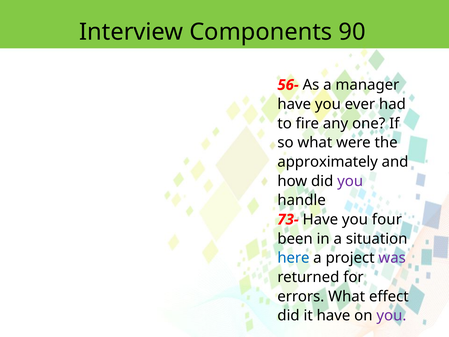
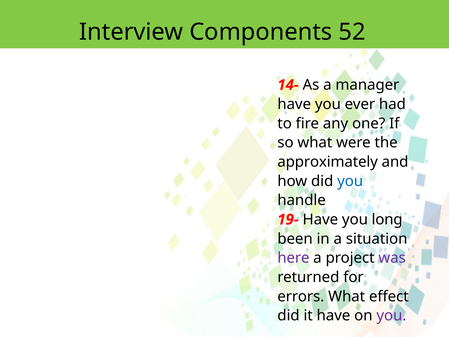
90: 90 -> 52
56-: 56- -> 14-
you at (350, 181) colour: purple -> blue
73-: 73- -> 19-
four: four -> long
here colour: blue -> purple
